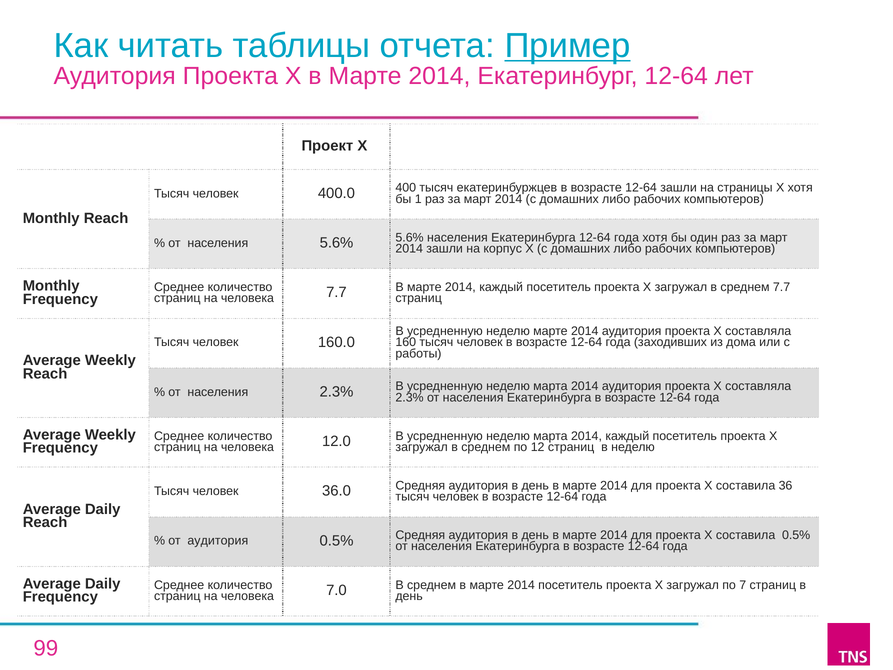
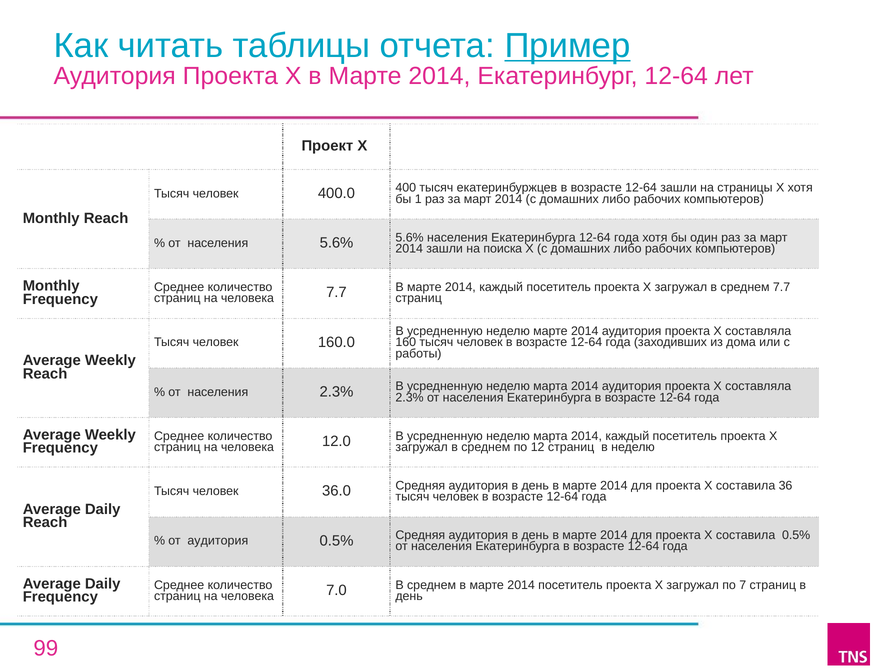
корпус: корпус -> поиска
